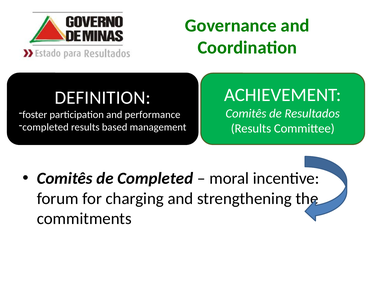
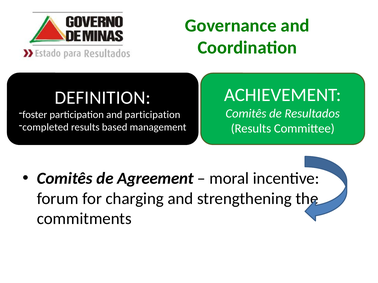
and performance: performance -> participation
de Completed: Completed -> Agreement
